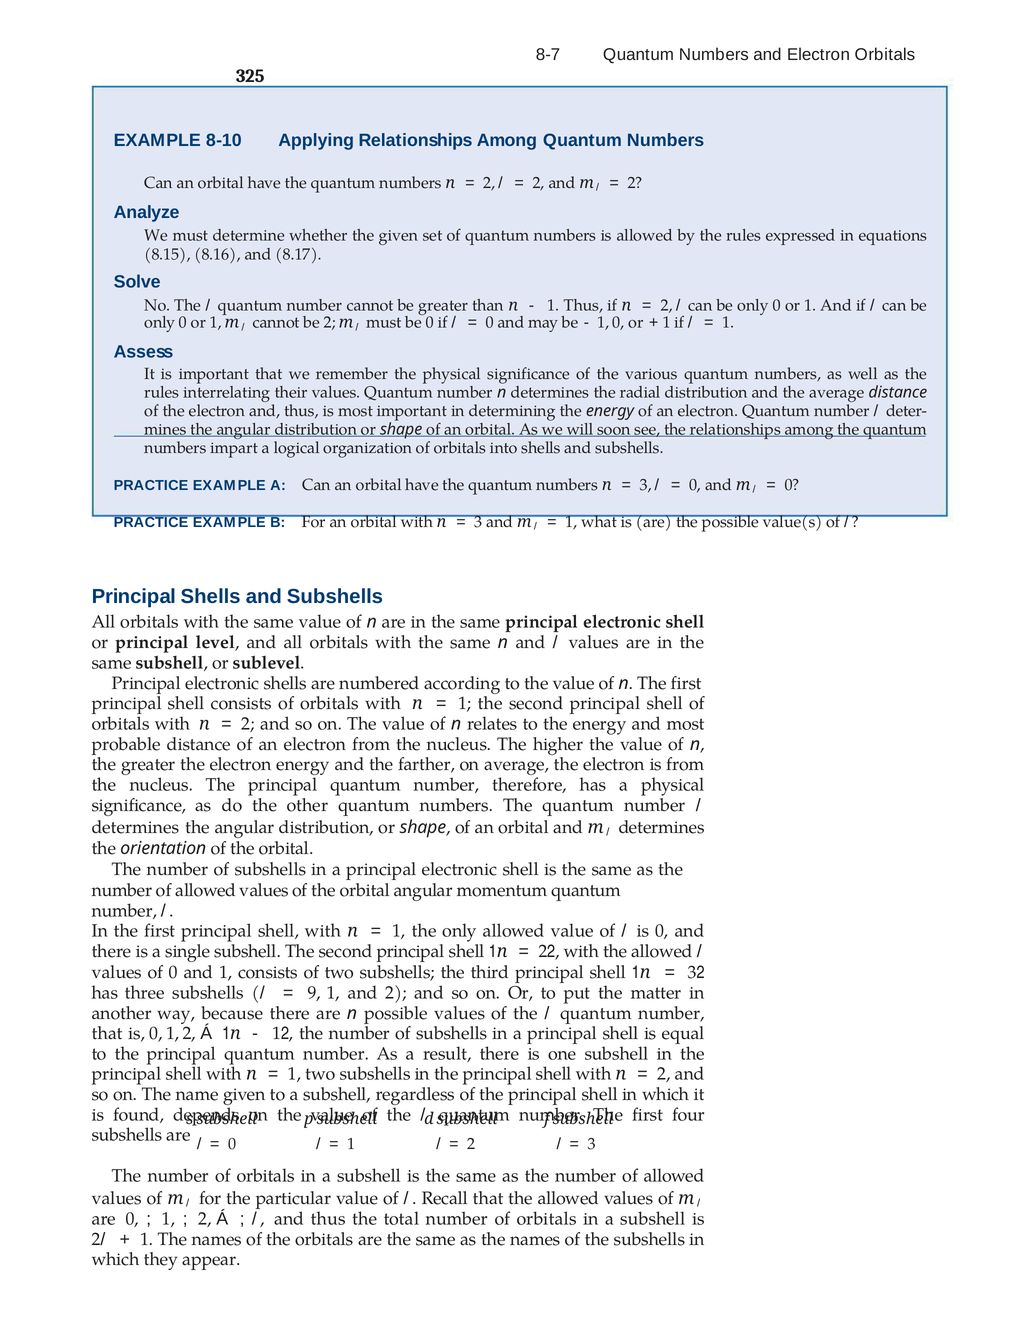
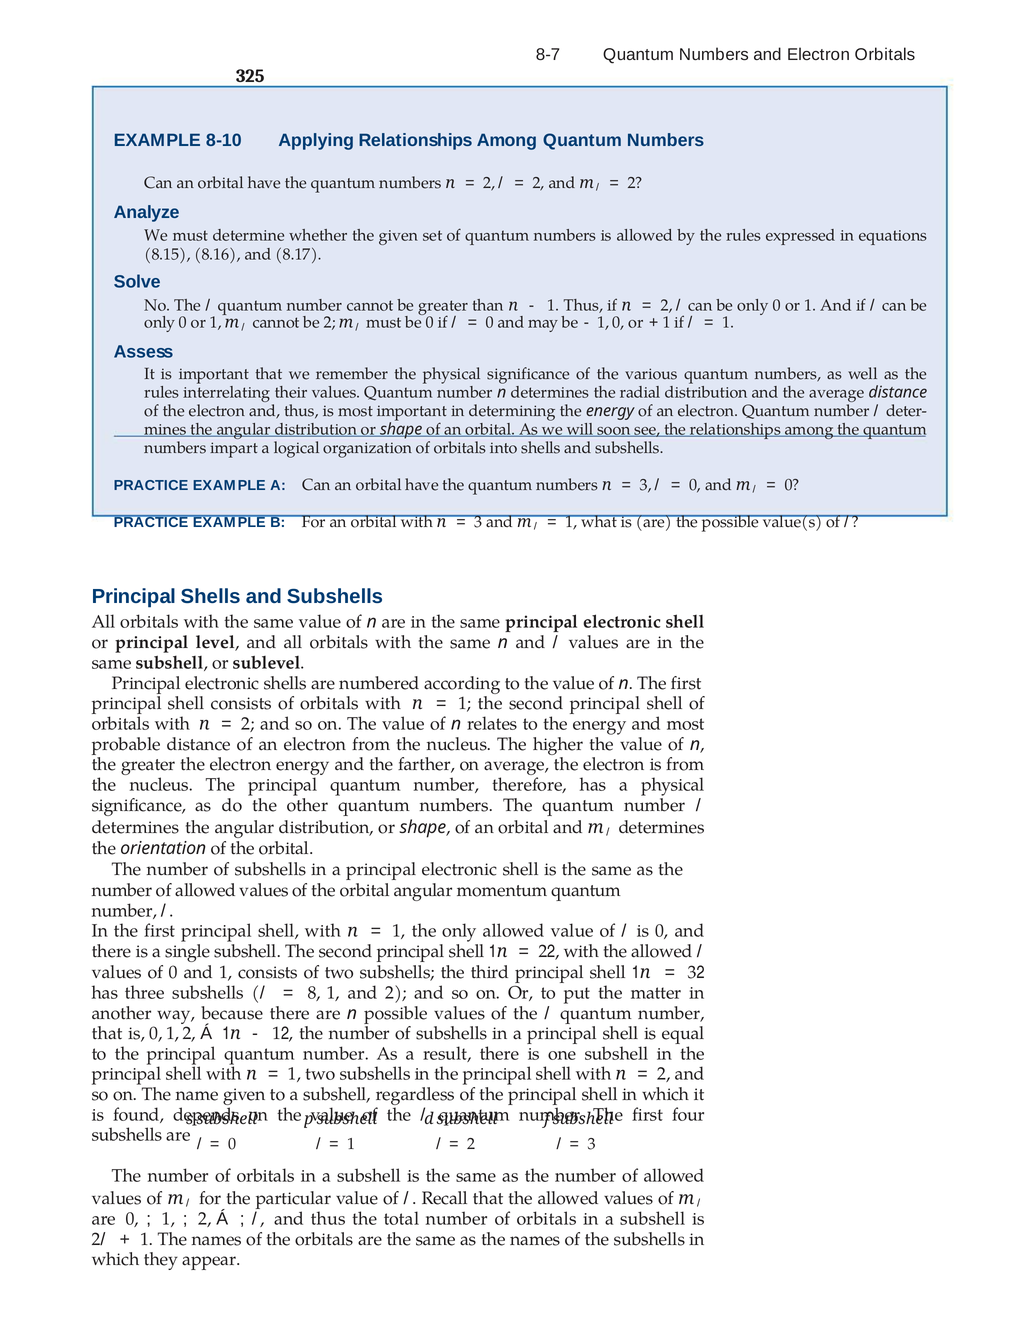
9: 9 -> 8
